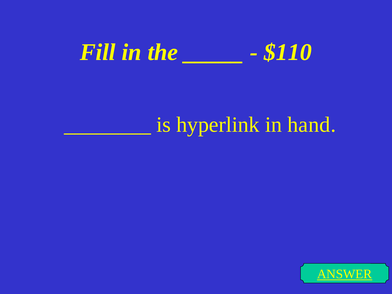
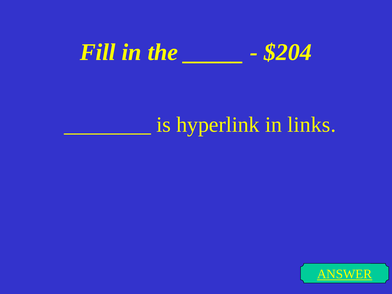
$110: $110 -> $204
hand: hand -> links
